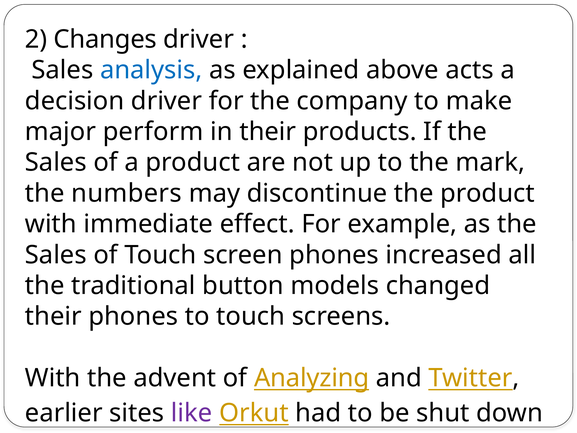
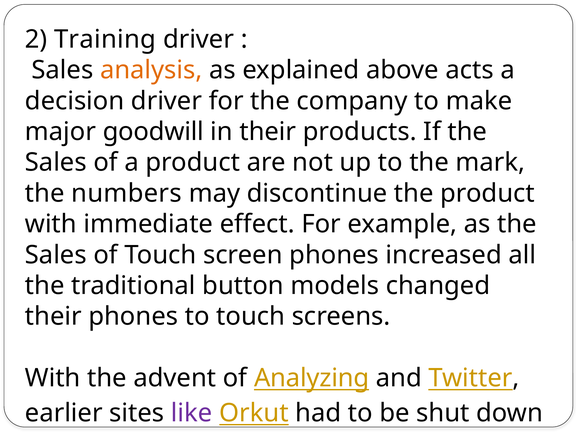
Changes: Changes -> Training
analysis colour: blue -> orange
perform: perform -> goodwill
